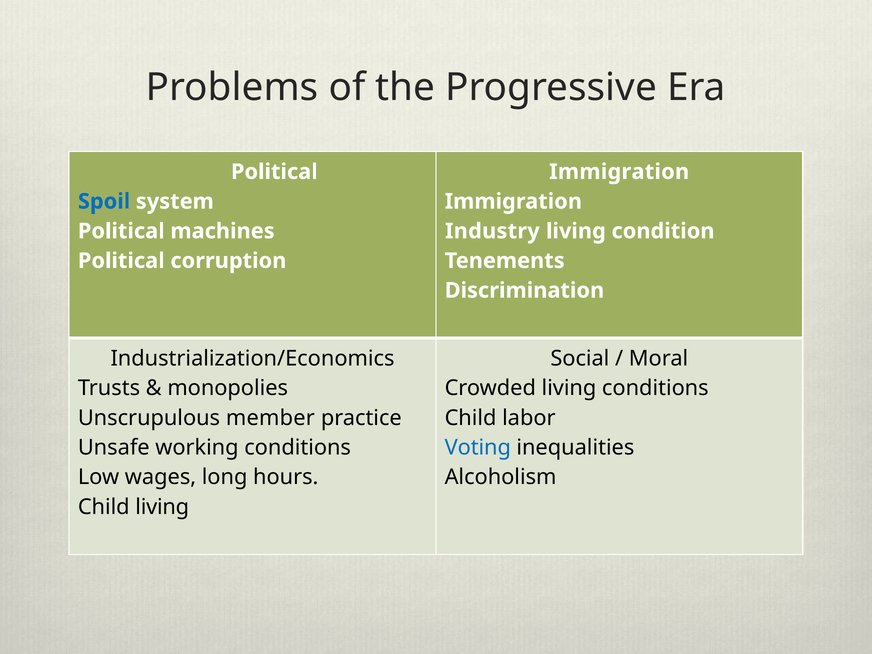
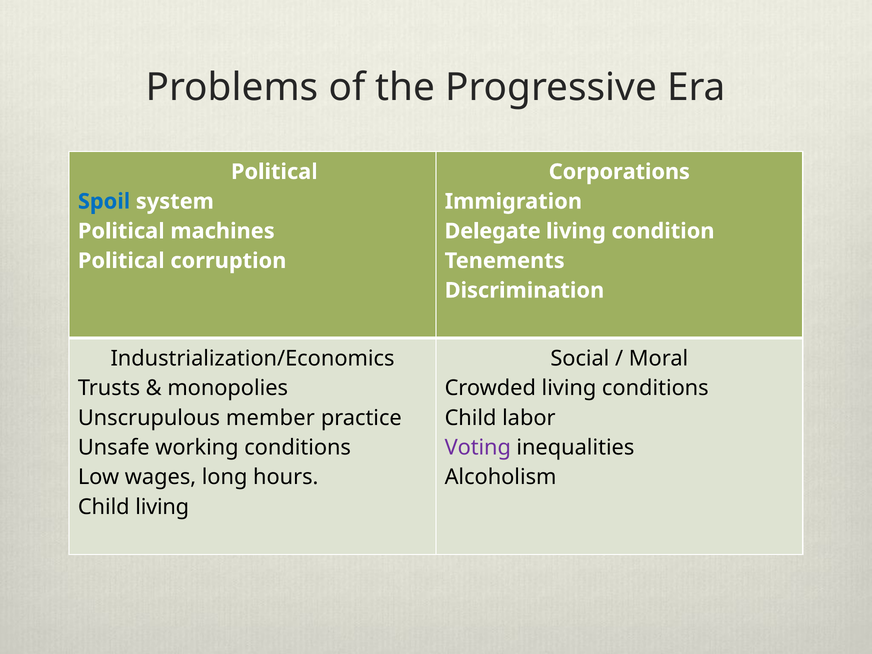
Immigration at (619, 172): Immigration -> Corporations
Industry: Industry -> Delegate
Voting colour: blue -> purple
